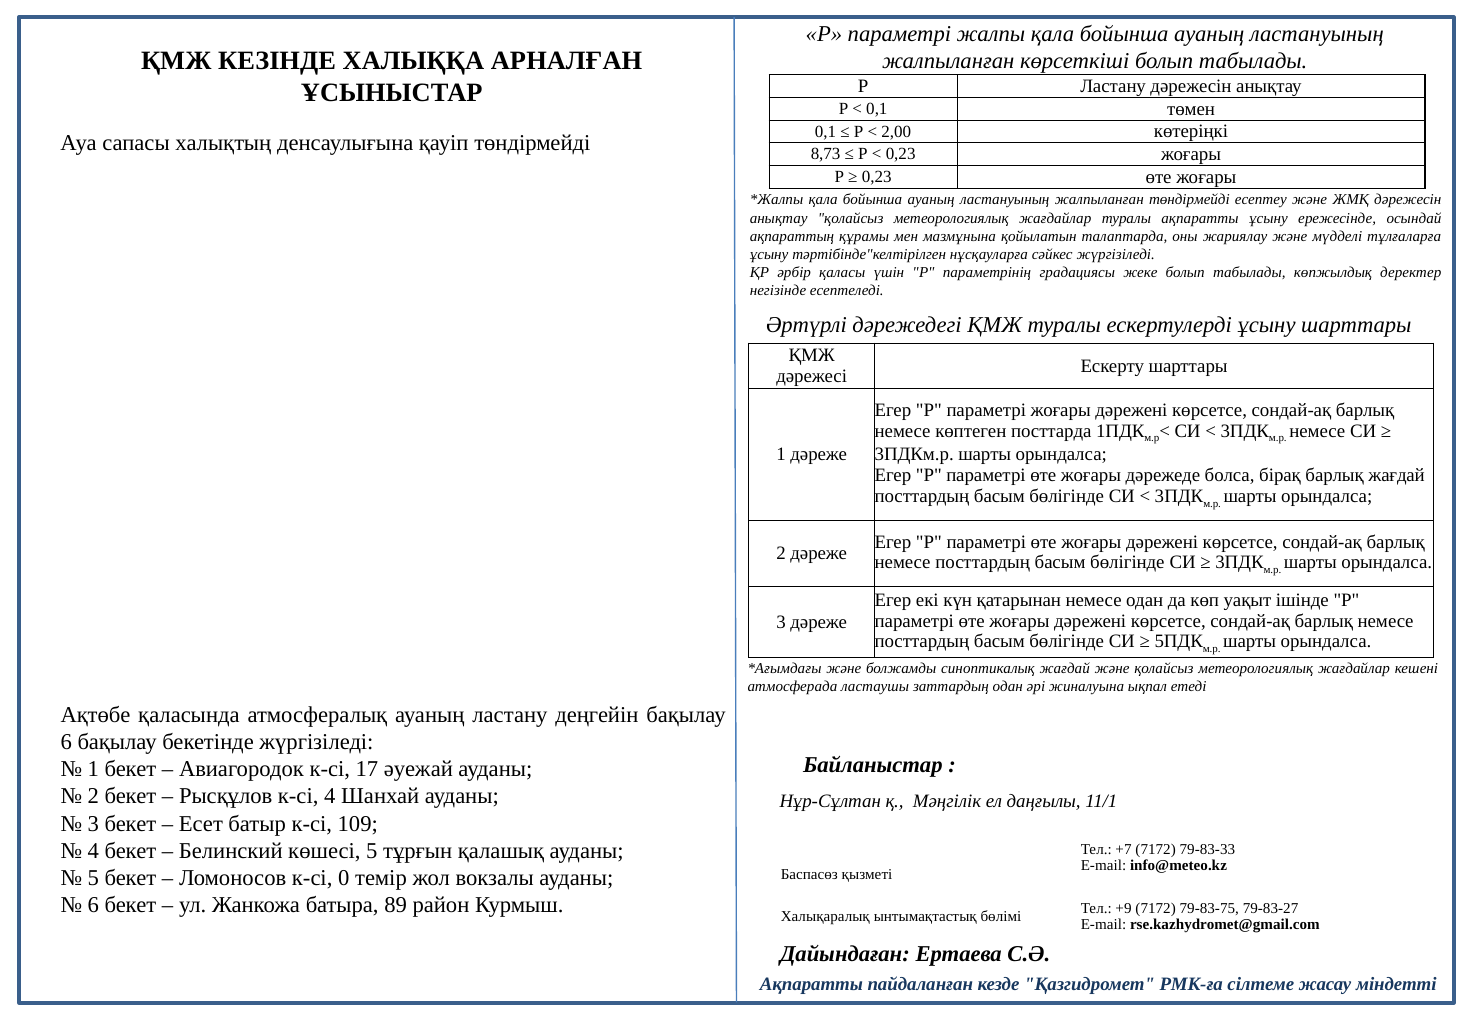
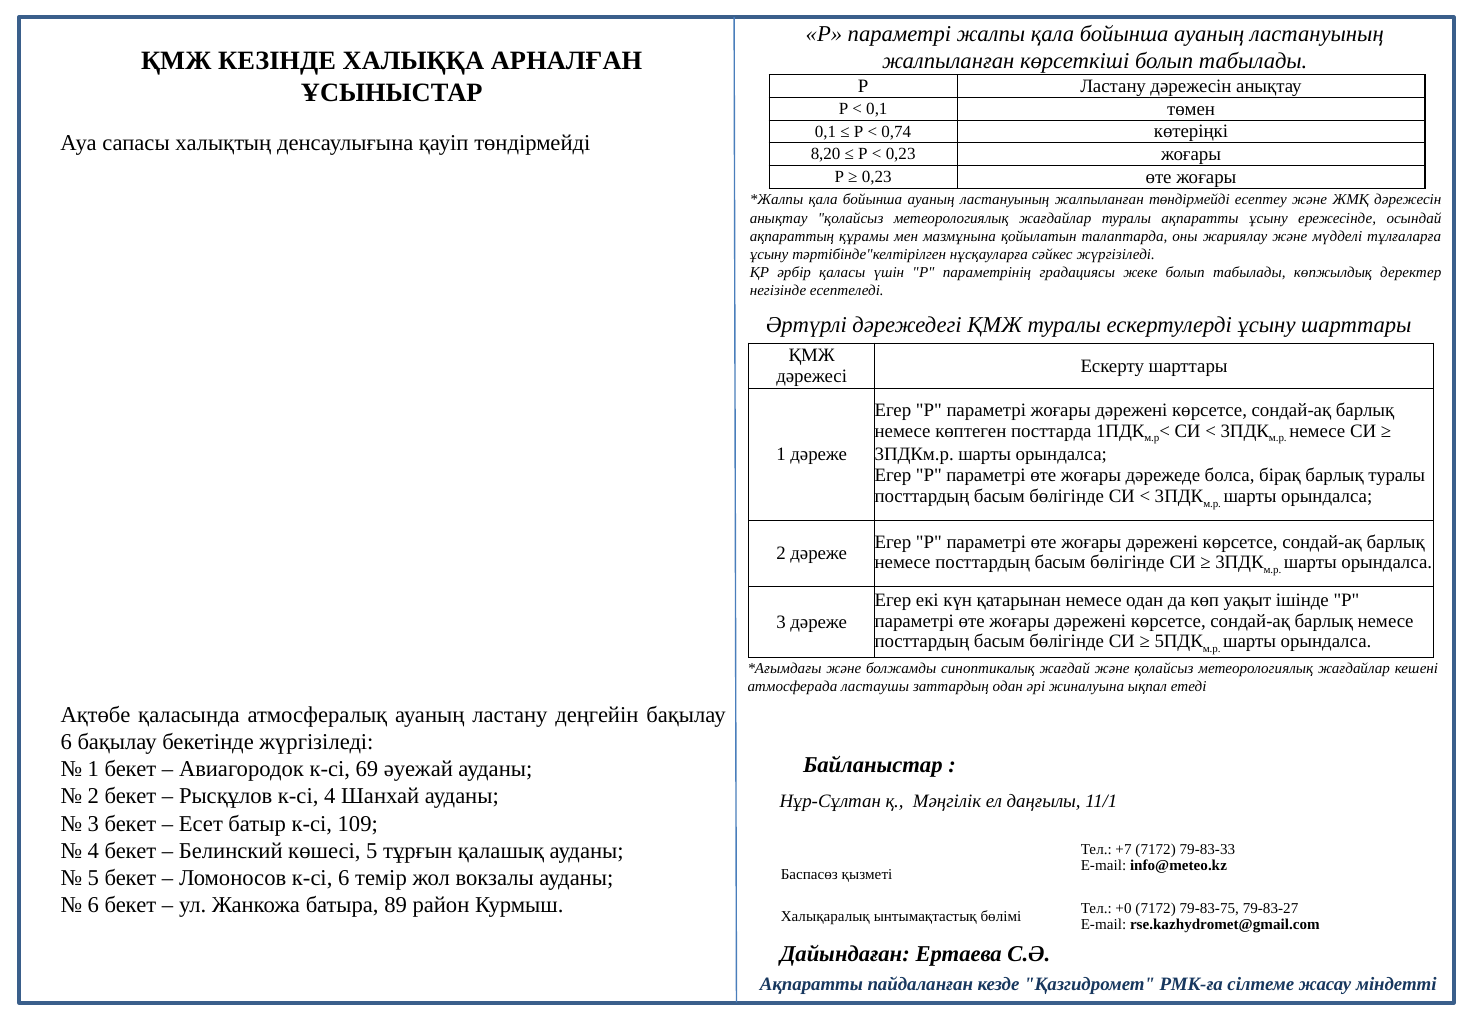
2,00: 2,00 -> 0,74
8,73: 8,73 -> 8,20
барлық жағдай: жағдай -> туралы
17: 17 -> 69
к-сі 0: 0 -> 6
+9: +9 -> +0
